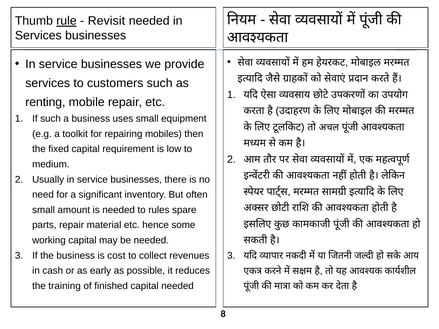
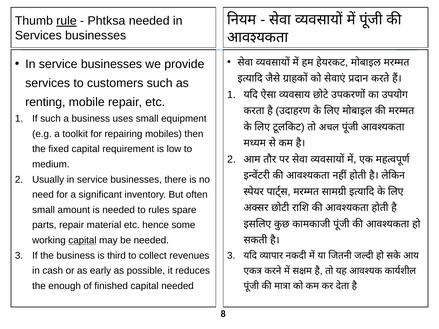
Revisit: Revisit -> Phtksa
capital at (82, 240) underline: none -> present
cost: cost -> third
training: training -> enough
